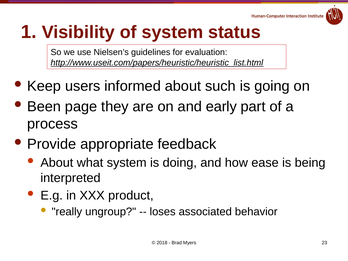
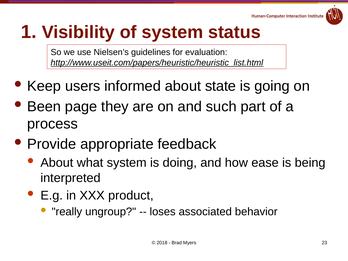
such: such -> state
early: early -> such
